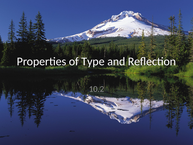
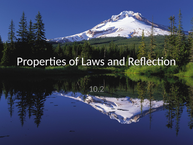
Type: Type -> Laws
